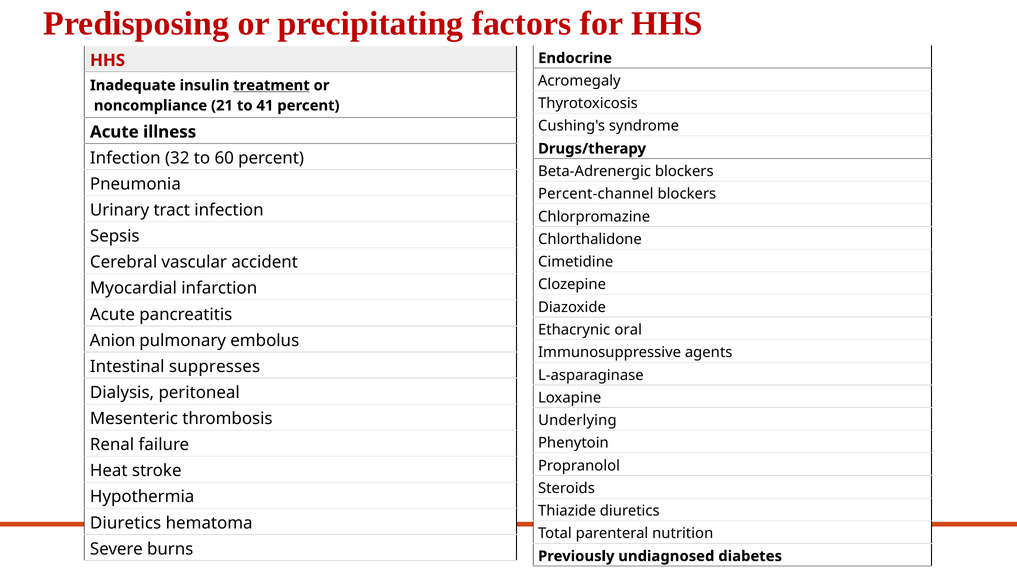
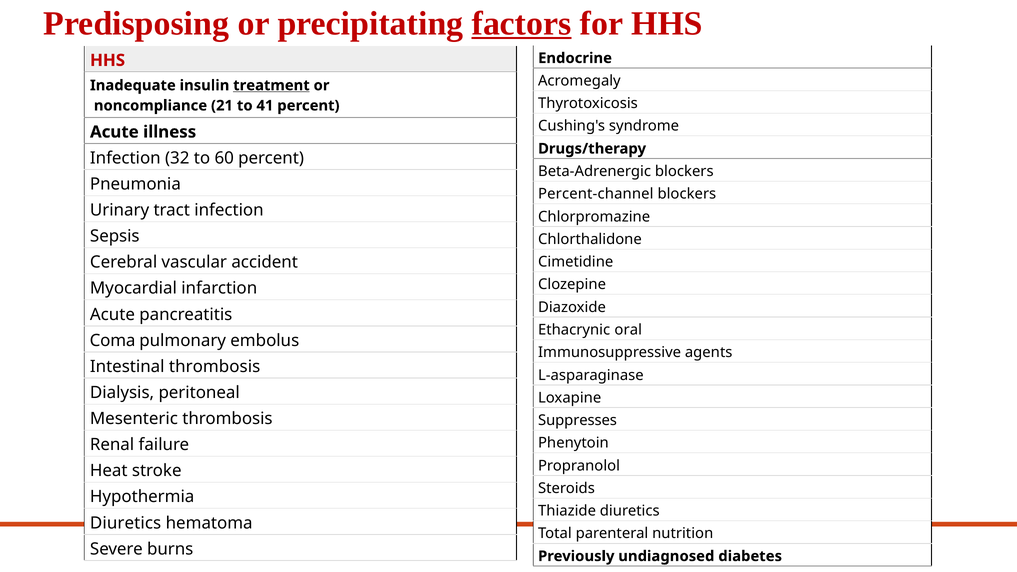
factors underline: none -> present
Anion: Anion -> Coma
Intestinal suppresses: suppresses -> thrombosis
Underlying: Underlying -> Suppresses
